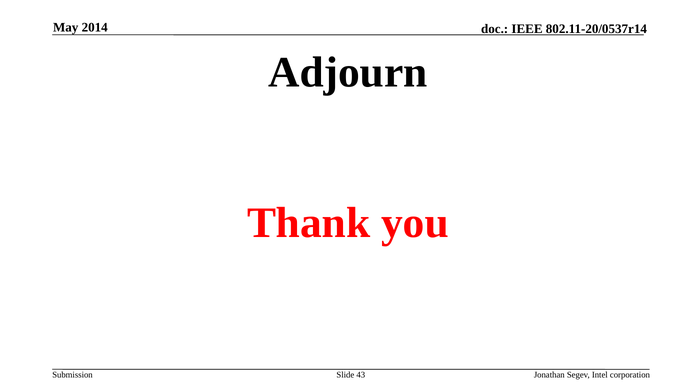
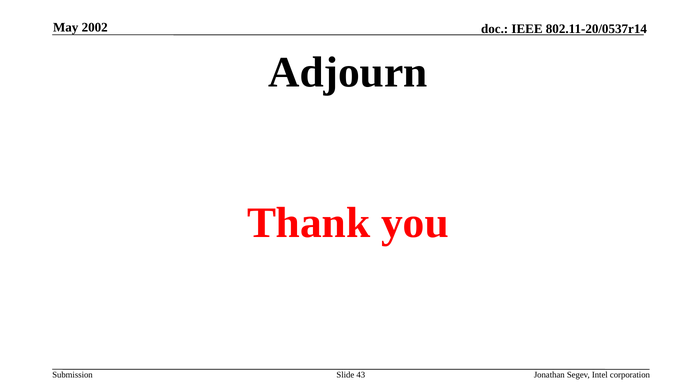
2014: 2014 -> 2002
